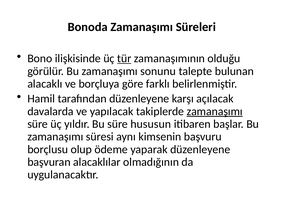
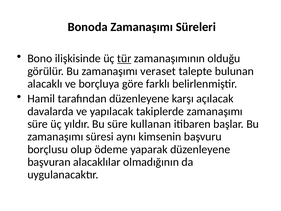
sonunu: sonunu -> veraset
zamanaşımı at (215, 111) underline: present -> none
hususun: hususun -> kullanan
